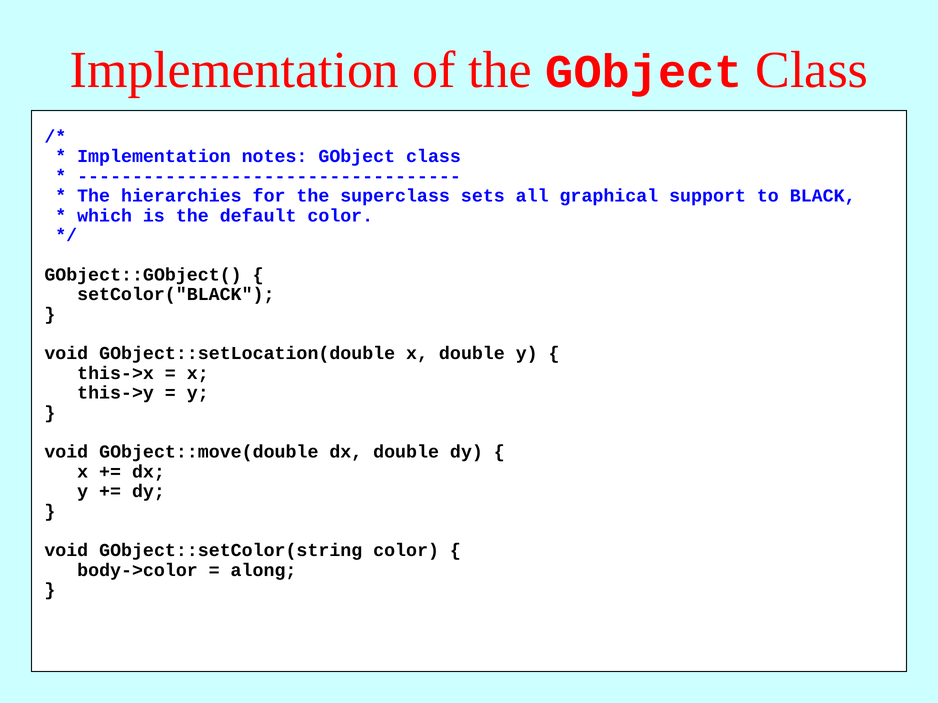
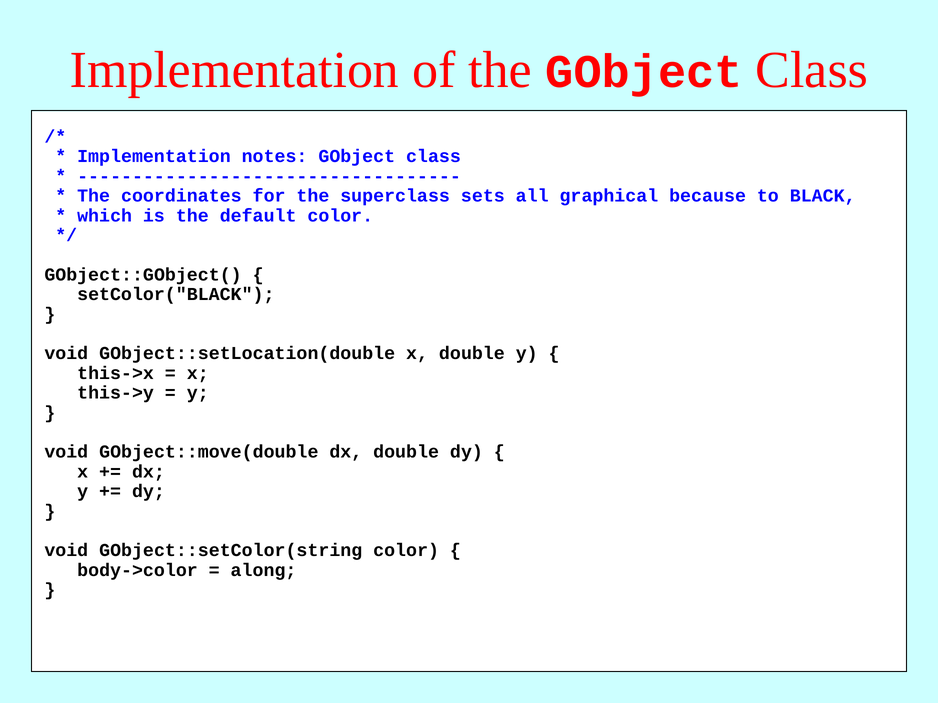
hierarchies: hierarchies -> coordinates
support: support -> because
